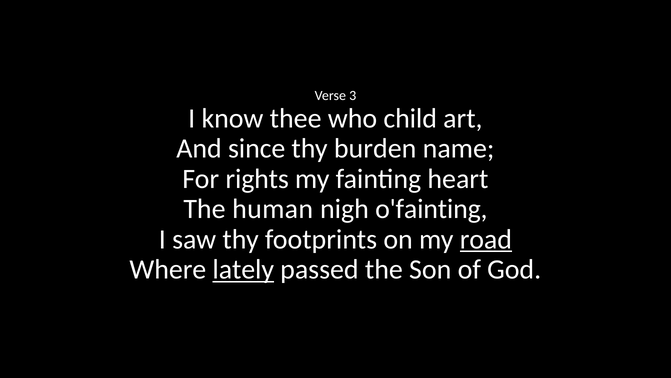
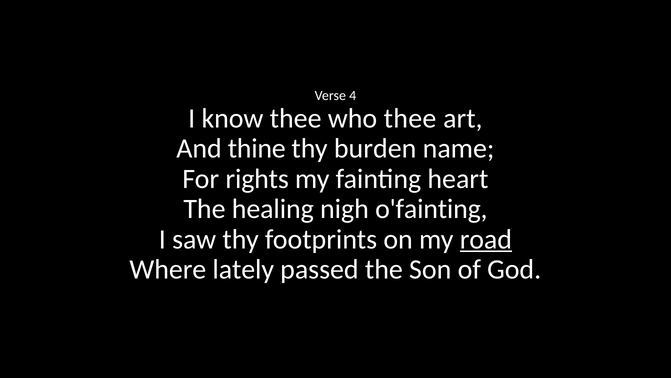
3: 3 -> 4
who child: child -> thee
since: since -> thine
human: human -> healing
lately underline: present -> none
